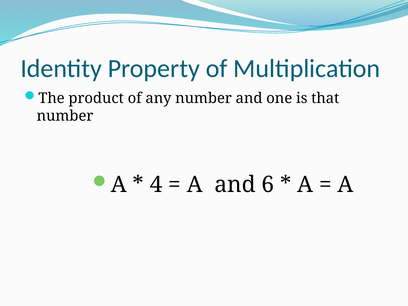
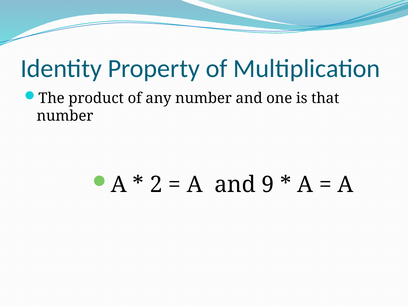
4: 4 -> 2
6: 6 -> 9
